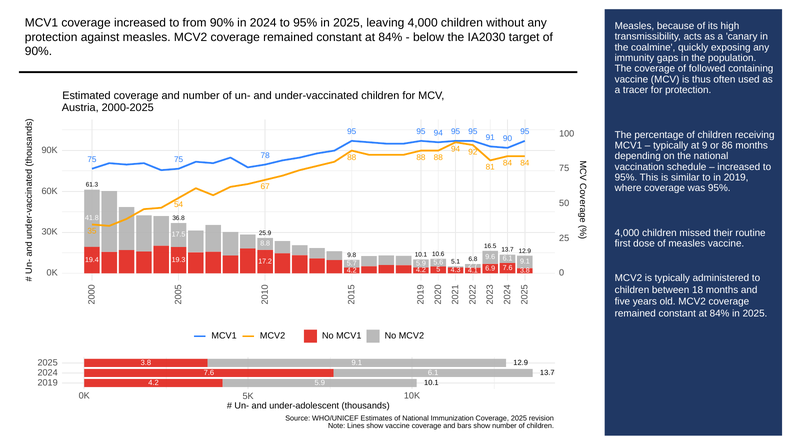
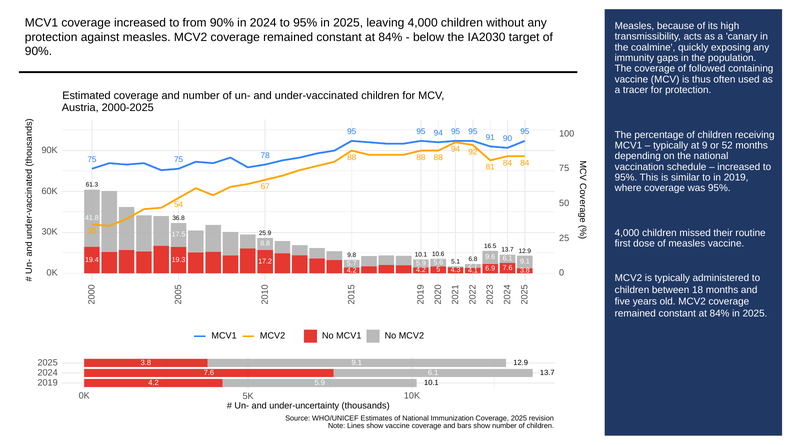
86: 86 -> 52
under-adolescent: under-adolescent -> under-uncertainty
